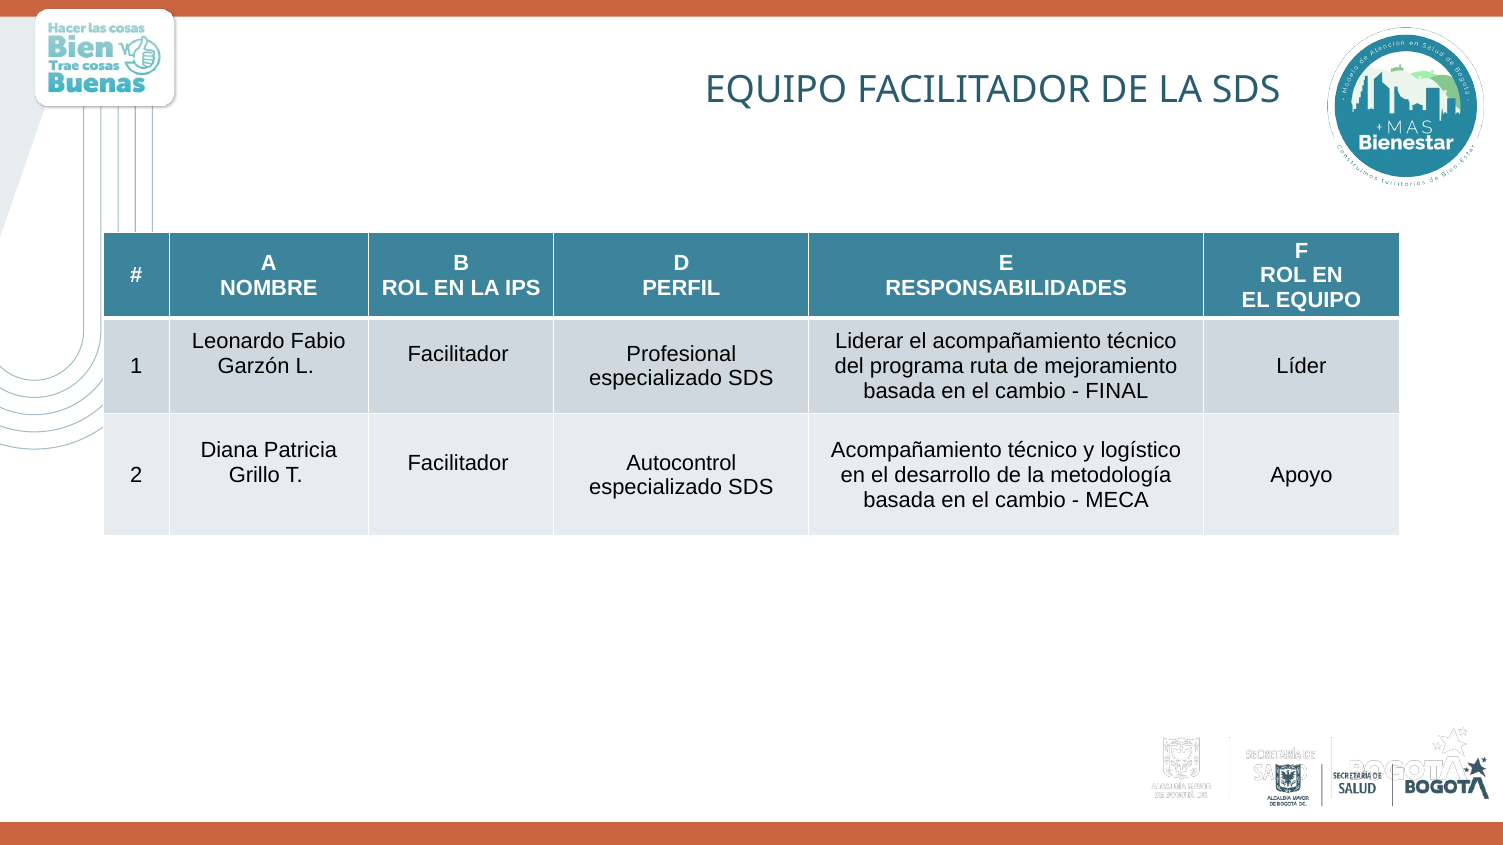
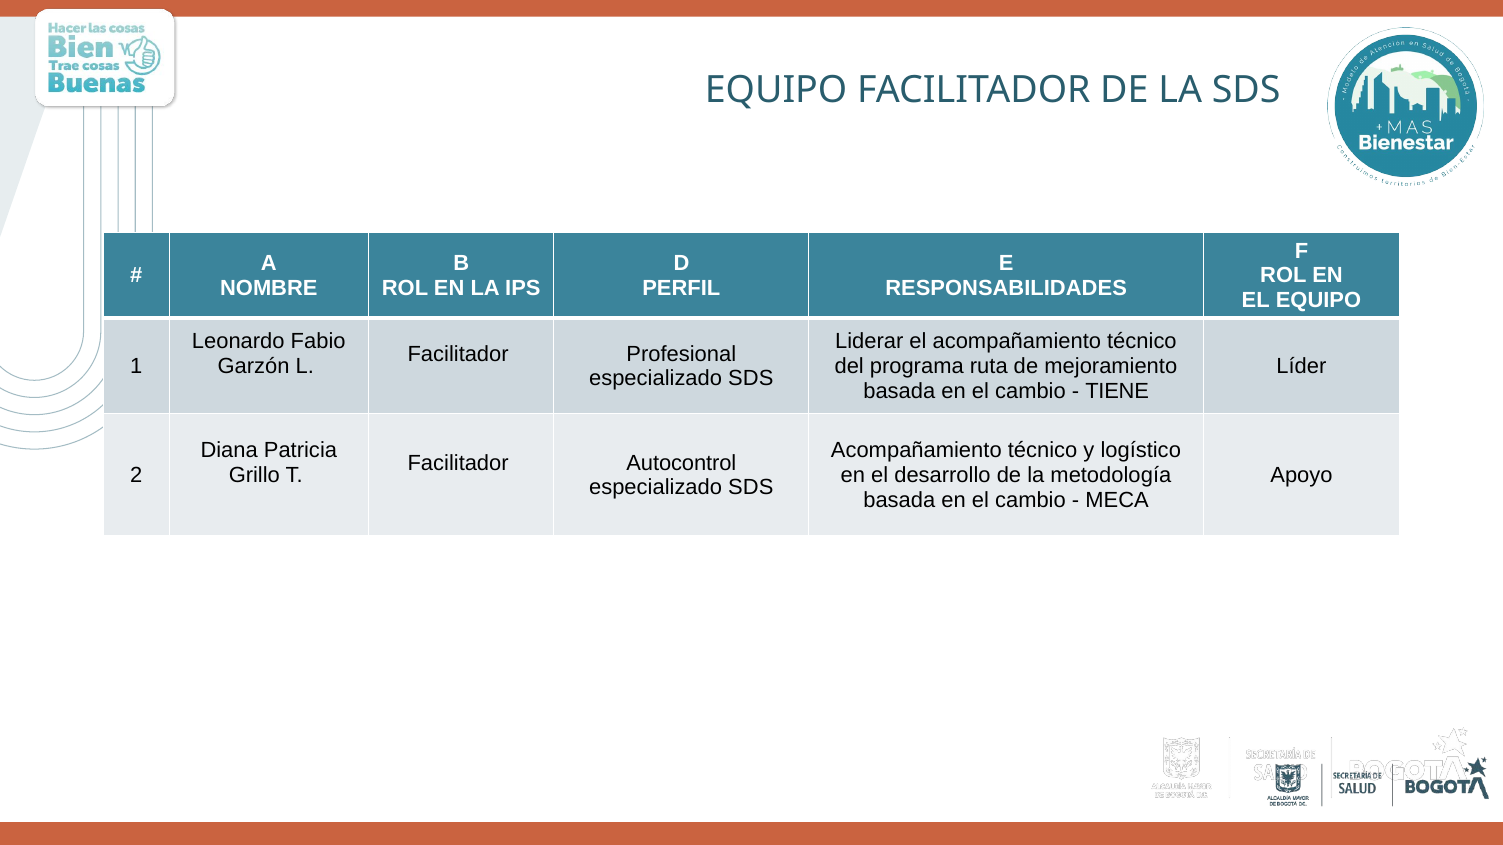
FINAL: FINAL -> TIENE
